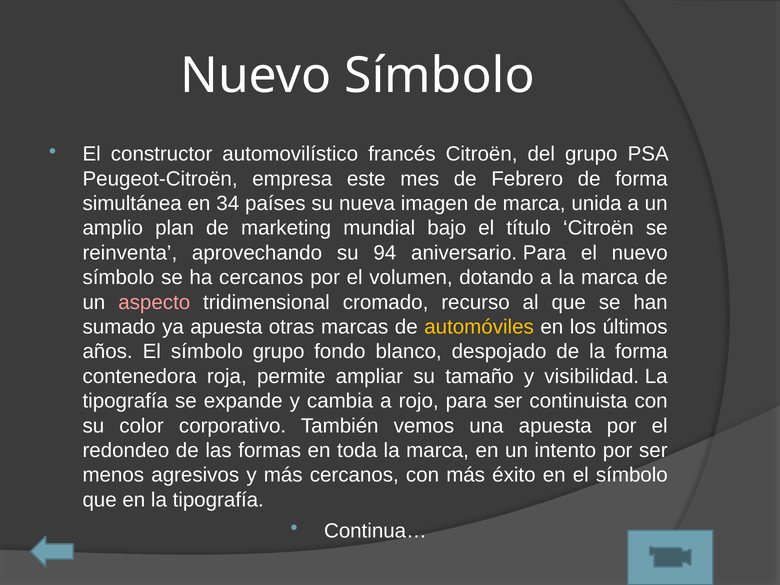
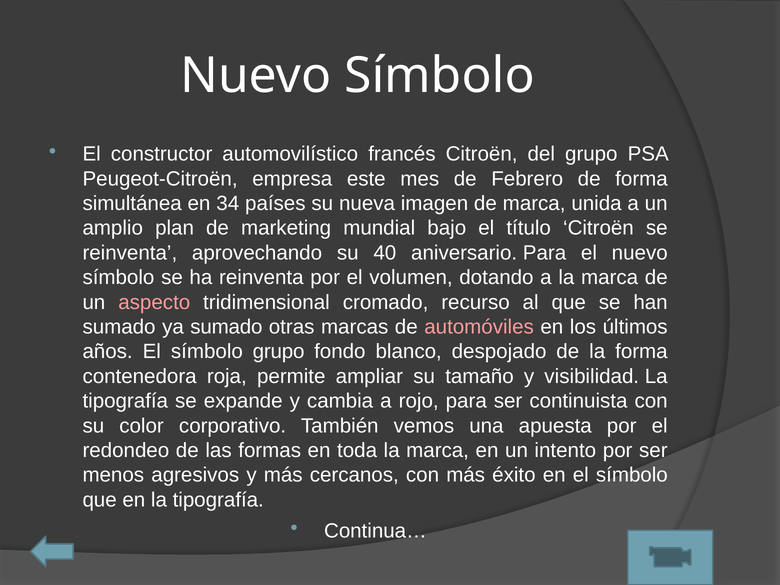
94: 94 -> 40
ha cercanos: cercanos -> reinventa
ya apuesta: apuesta -> sumado
automóviles colour: yellow -> pink
